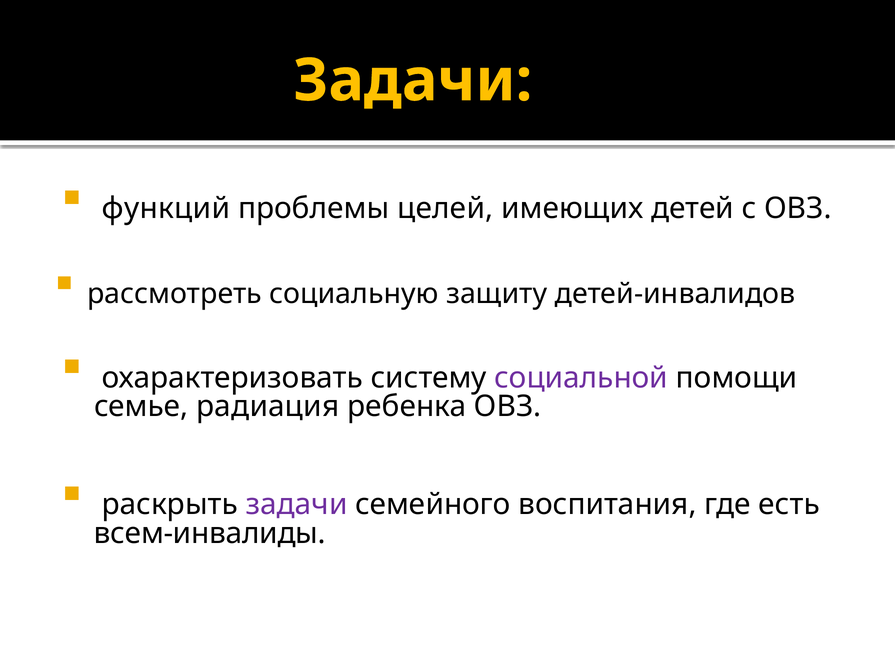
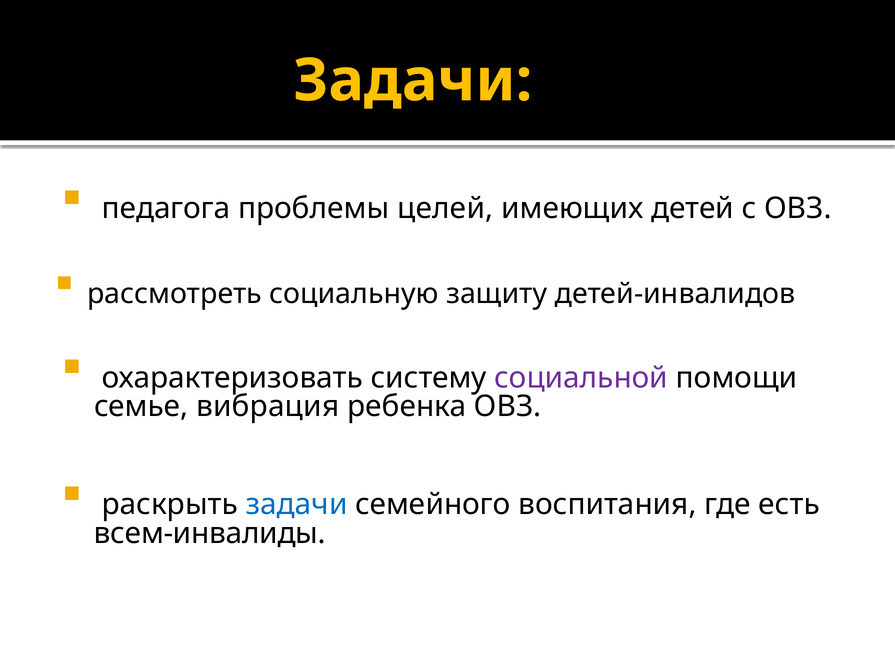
функций: функций -> педагога
радиация: радиация -> вибрация
задачи colour: purple -> blue
